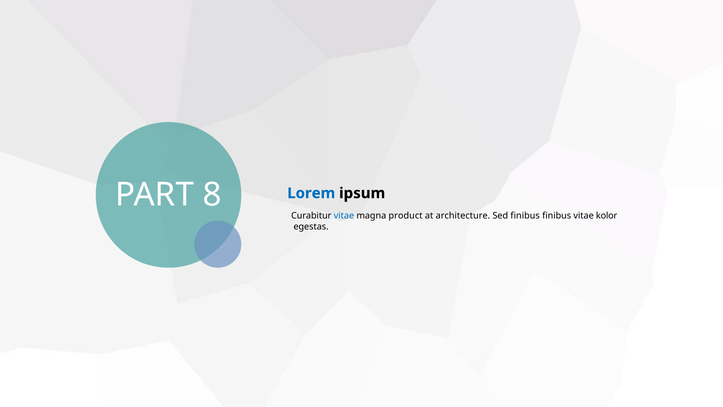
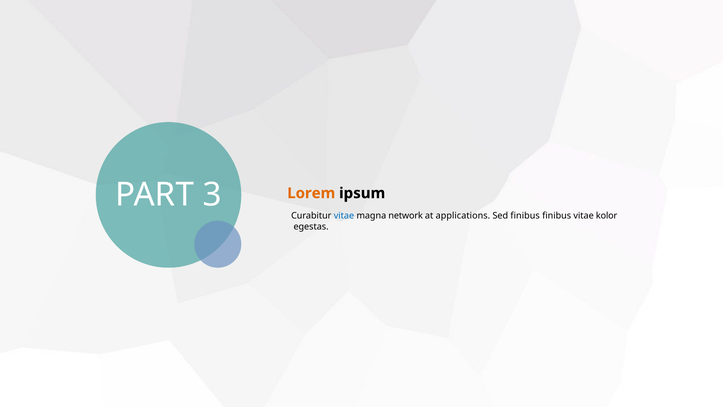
8: 8 -> 3
product: product -> network
architecture: architecture -> applications
Lorem colour: blue -> orange
